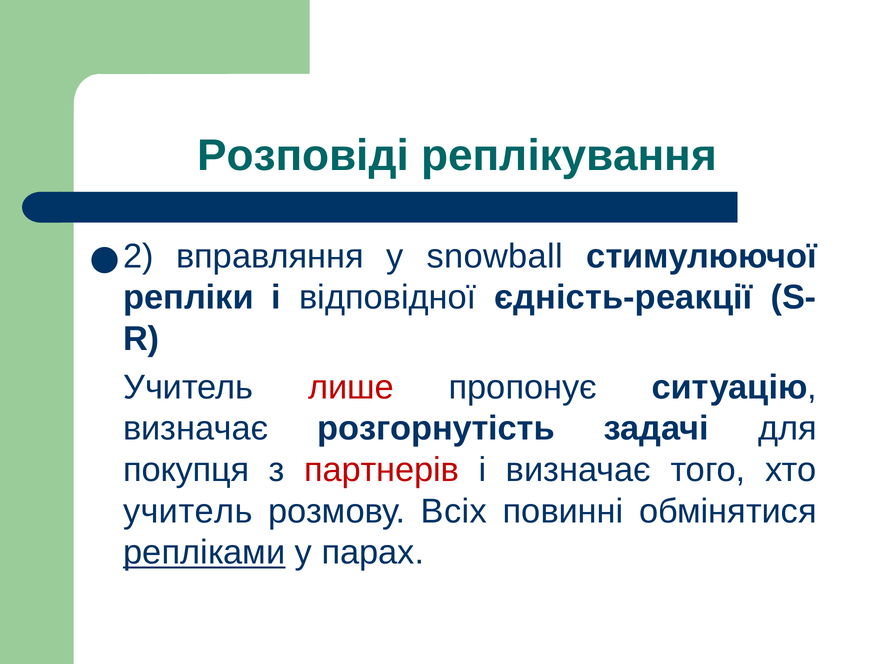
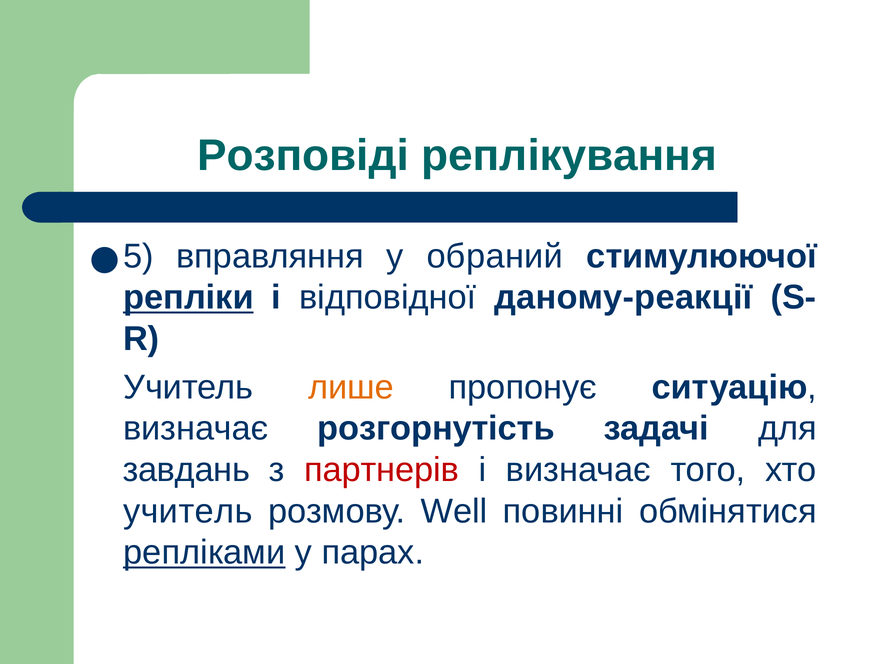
2: 2 -> 5
snowball: snowball -> обраний
репліки underline: none -> present
єдність-реакції: єдність-реакції -> даному-реакції
лише colour: red -> orange
покупця: покупця -> завдань
Всіх: Всіх -> Well
